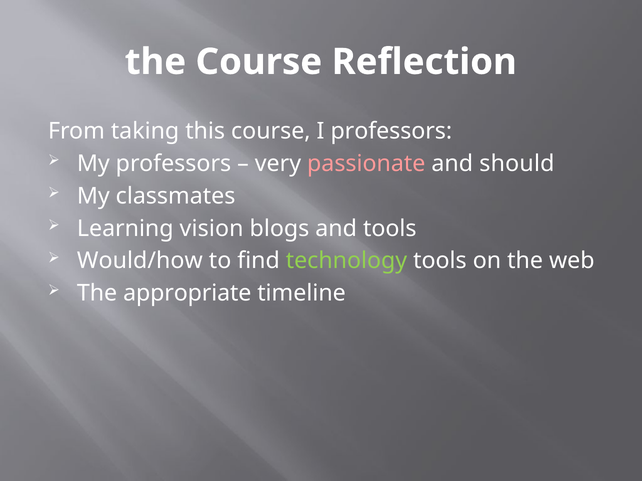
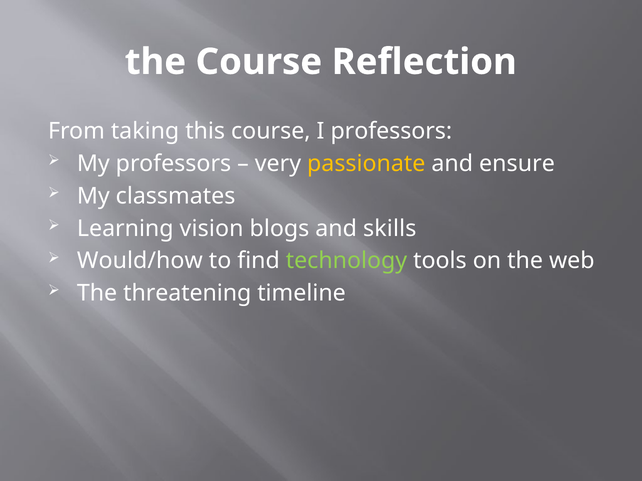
passionate colour: pink -> yellow
should: should -> ensure
and tools: tools -> skills
appropriate: appropriate -> threatening
